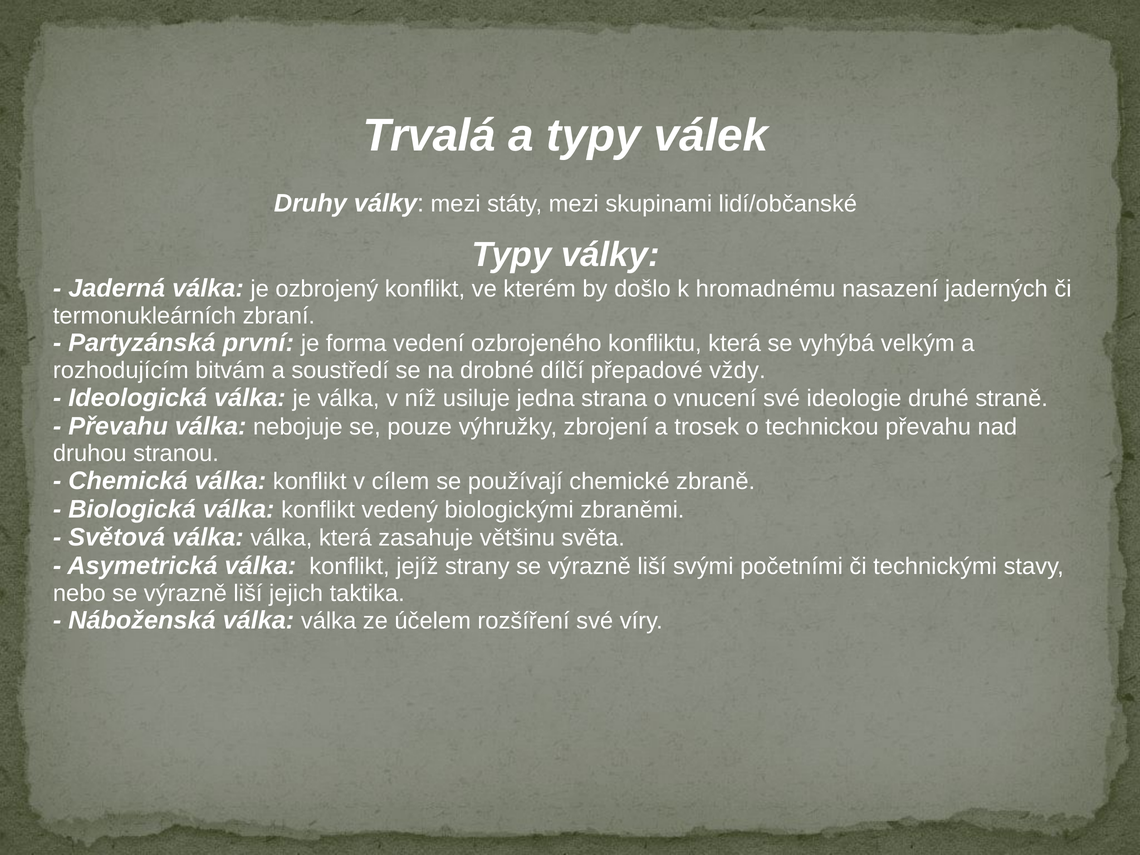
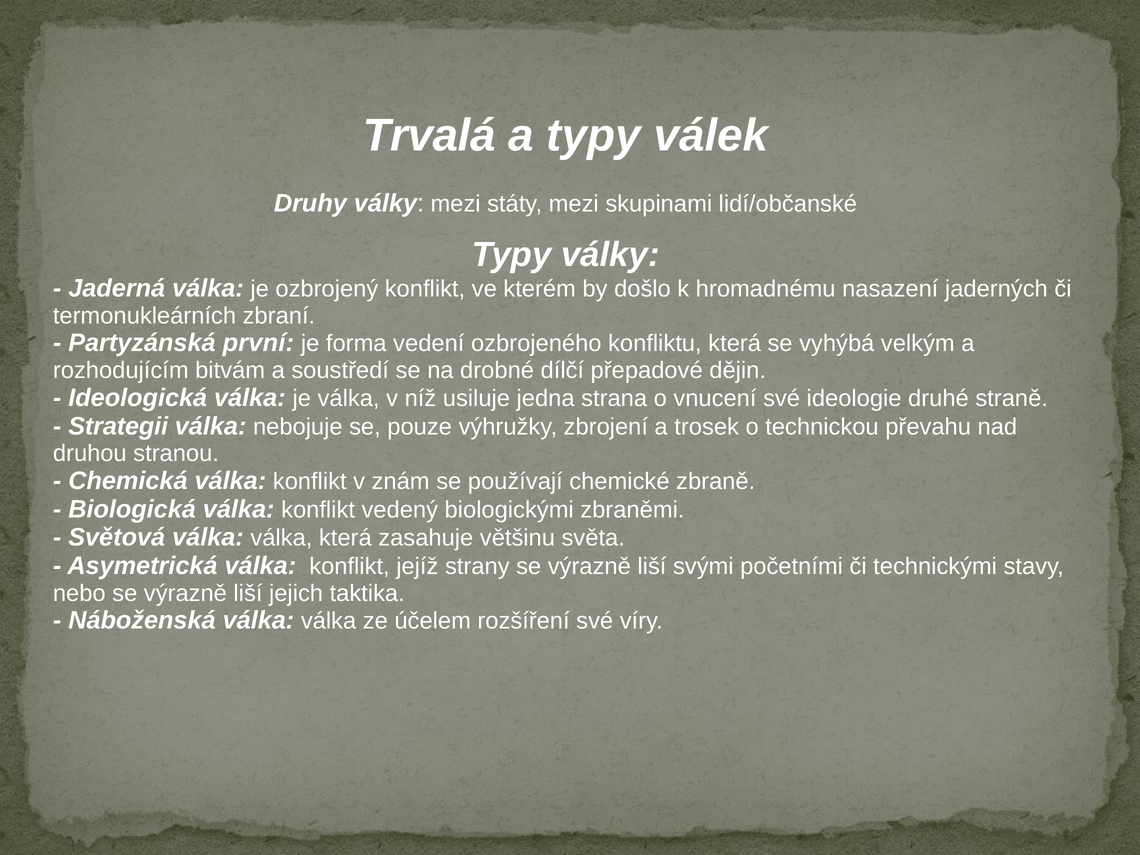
vždy: vždy -> dějin
Převahu at (118, 426): Převahu -> Strategii
cílem: cílem -> znám
